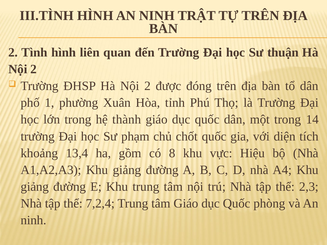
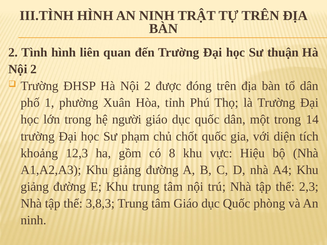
thành: thành -> người
13,4: 13,4 -> 12,3
7,2,4: 7,2,4 -> 3,8,3
